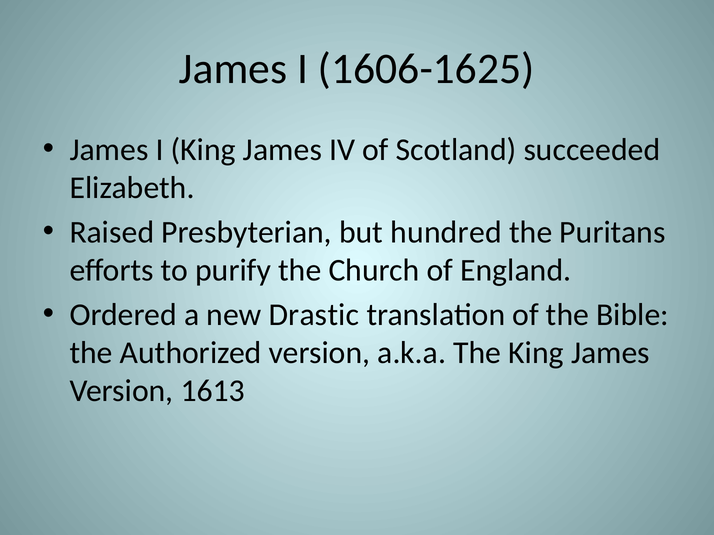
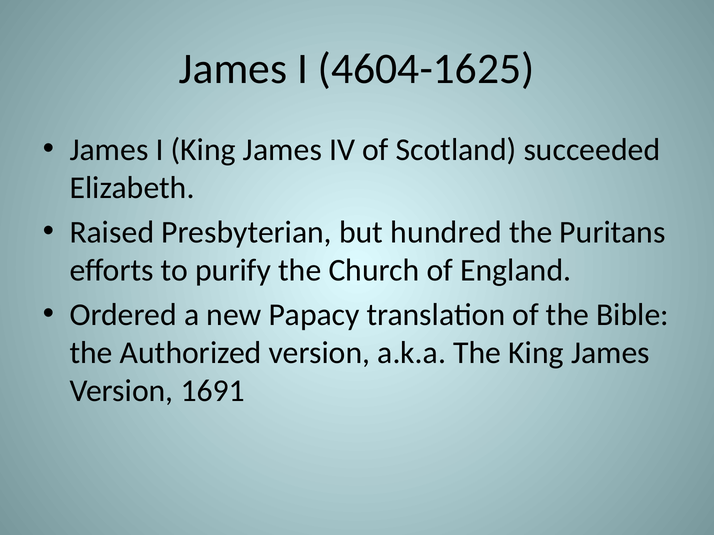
1606-1625: 1606-1625 -> 4604-1625
Drastic: Drastic -> Papacy
1613: 1613 -> 1691
